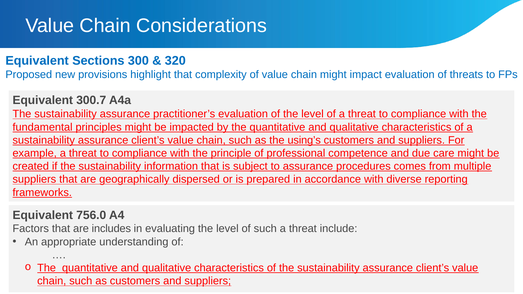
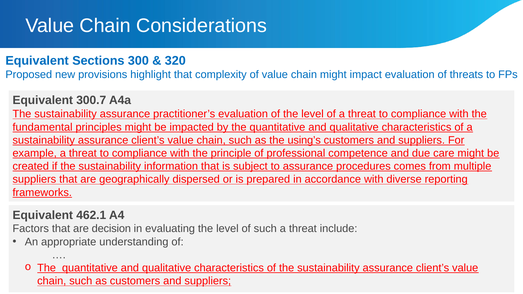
756.0: 756.0 -> 462.1
includes: includes -> decision
